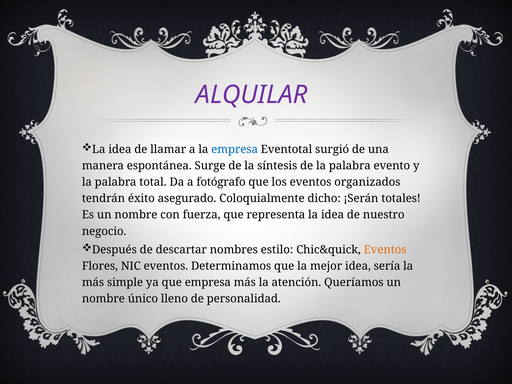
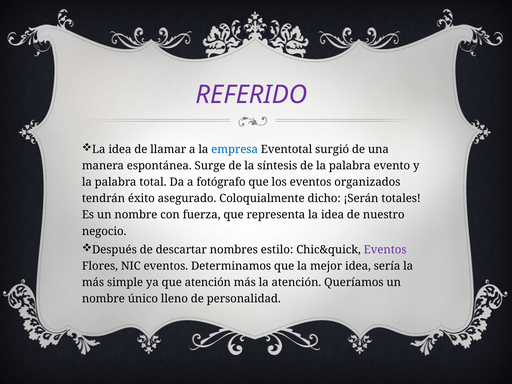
ALQUILAR: ALQUILAR -> REFERIDO
Eventos at (385, 250) colour: orange -> purple
que empresa: empresa -> atención
